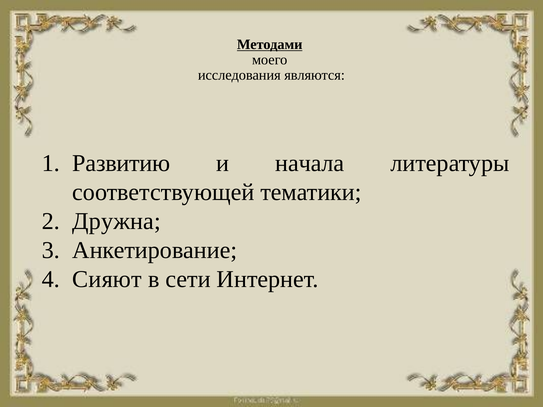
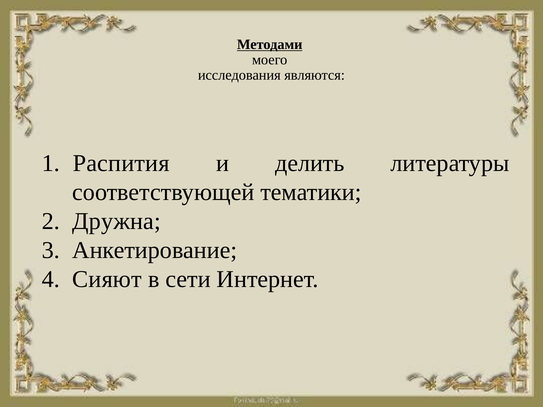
Развитию: Развитию -> Распития
начала: начала -> делить
